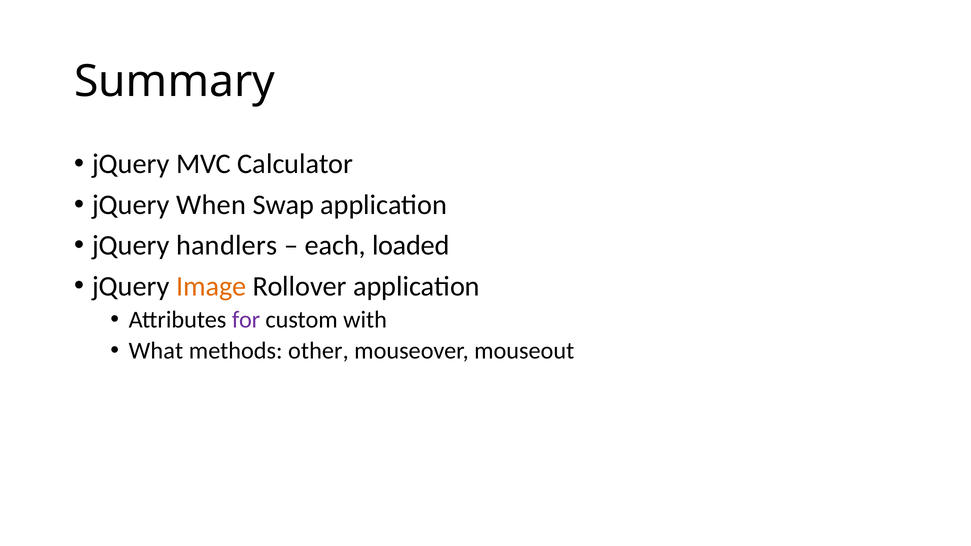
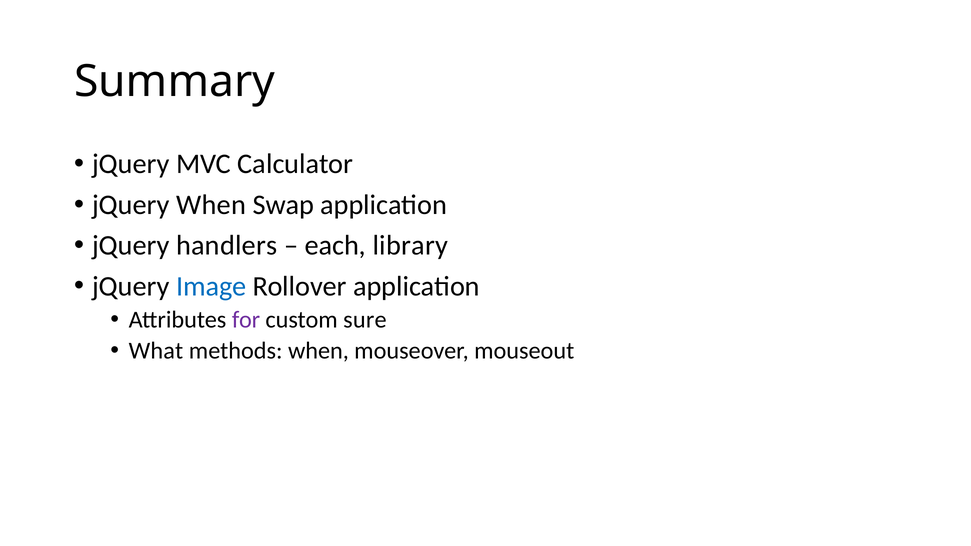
loaded: loaded -> library
Image colour: orange -> blue
with: with -> sure
methods other: other -> when
